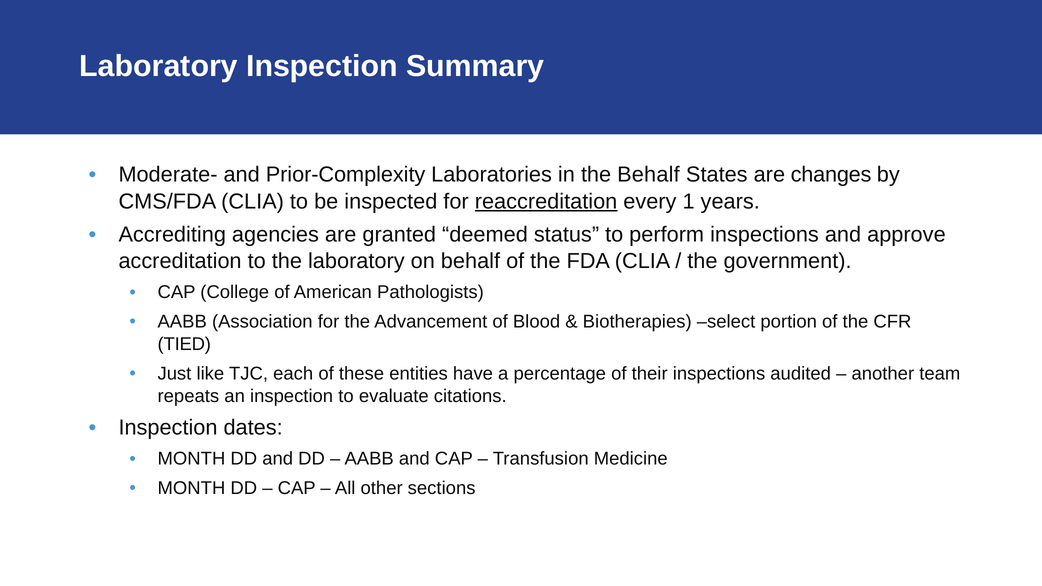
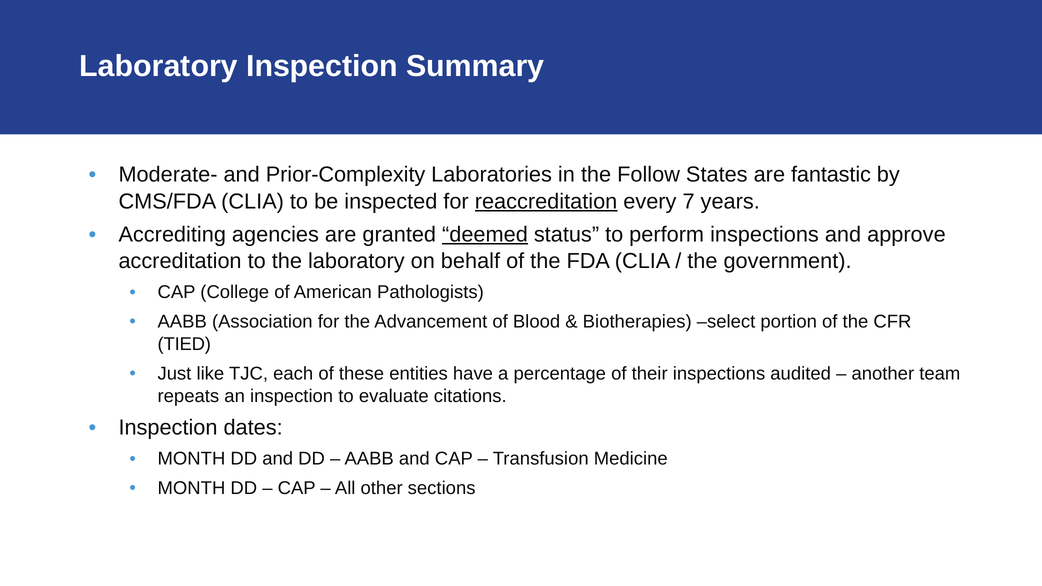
the Behalf: Behalf -> Follow
changes: changes -> fantastic
1: 1 -> 7
deemed underline: none -> present
